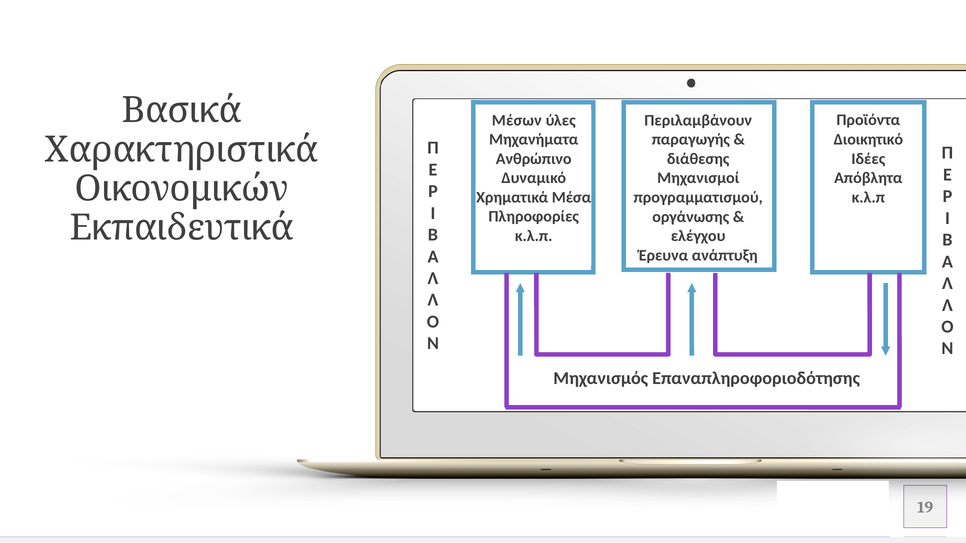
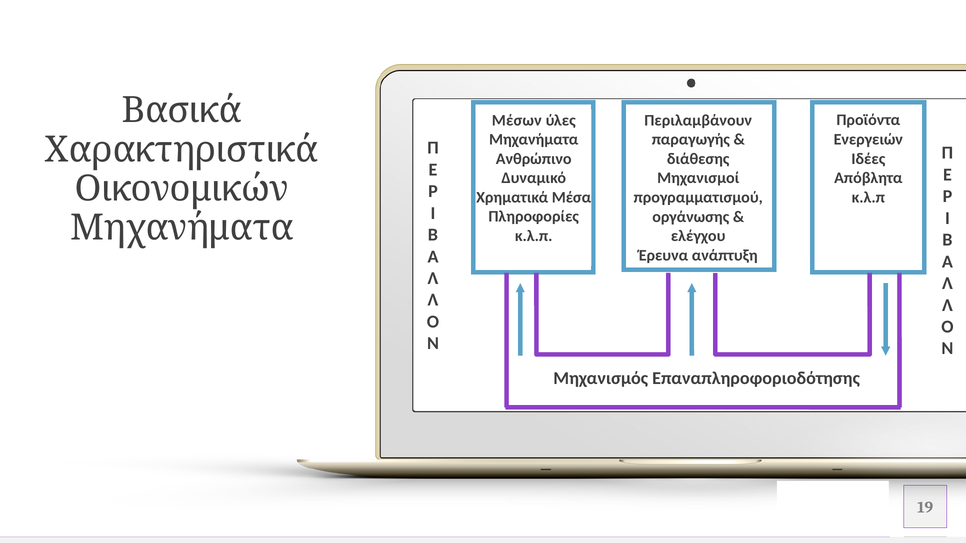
Διοικητικό: Διοικητικό -> Ενεργειών
Εκπαιδευτικά at (182, 228): Εκπαιδευτικά -> Μηχανήματα
